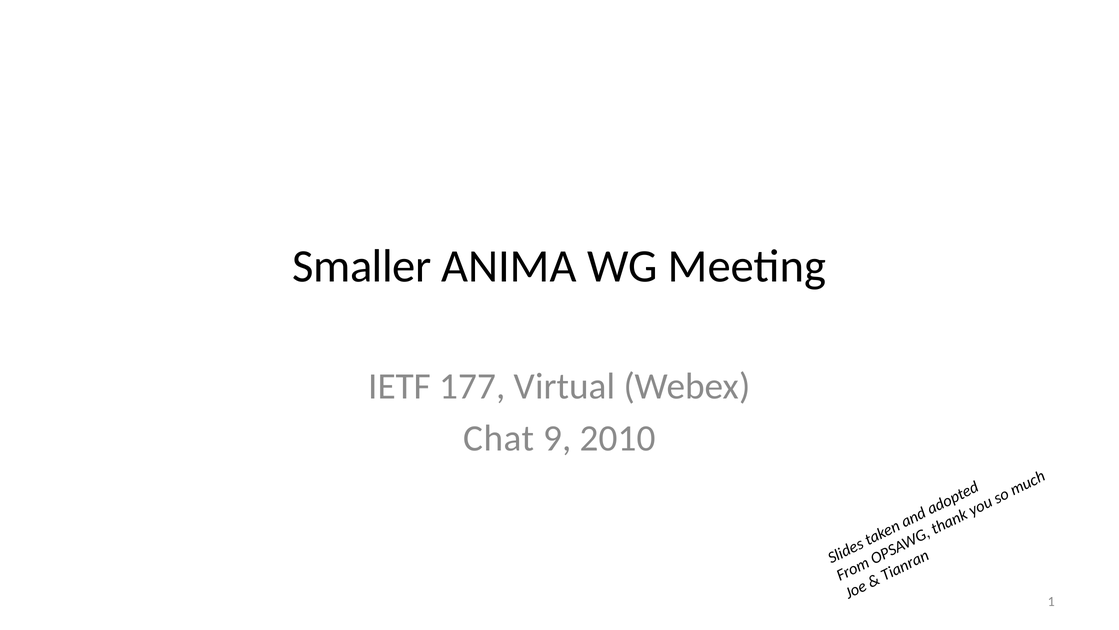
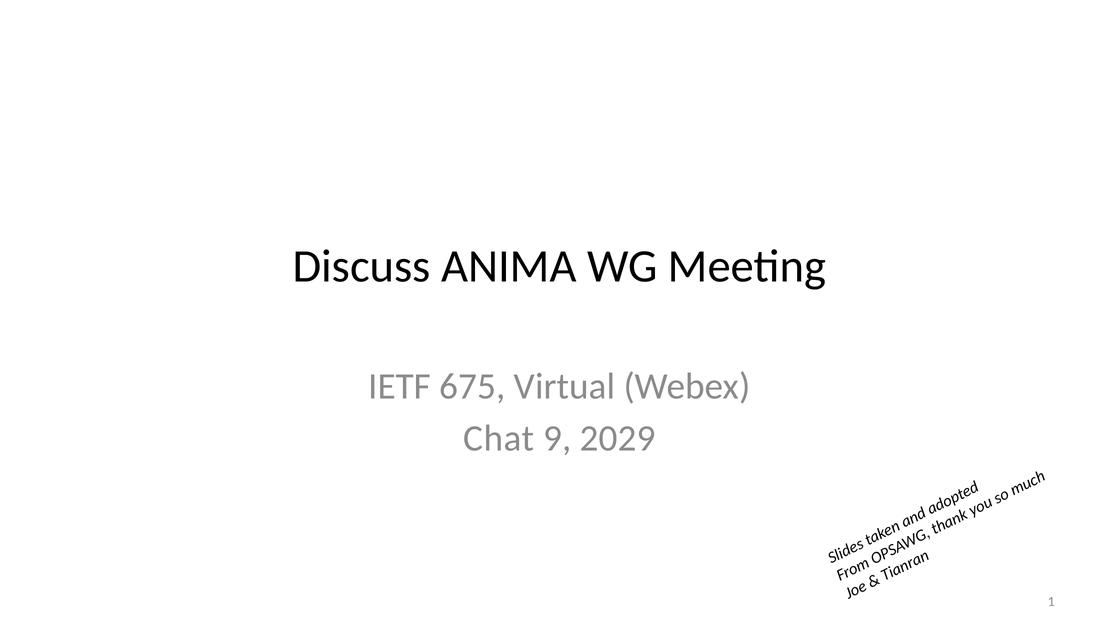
Smaller: Smaller -> Discuss
177: 177 -> 675
2010: 2010 -> 2029
